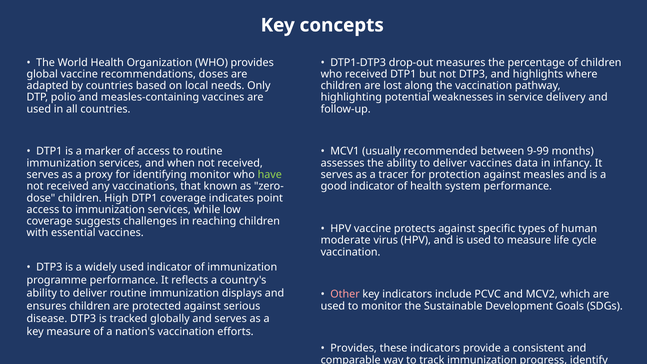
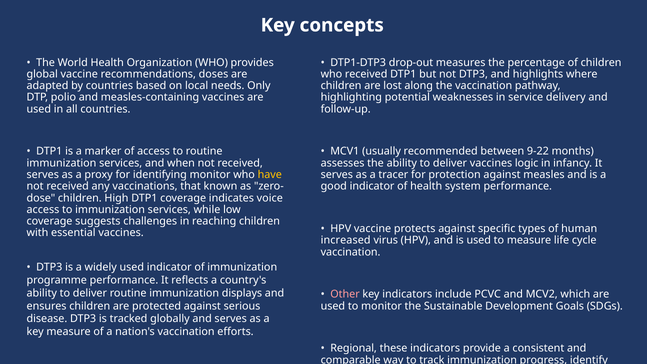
9-99: 9-99 -> 9-22
data: data -> logic
have colour: light green -> yellow
point: point -> voice
moderate: moderate -> increased
Provides at (354, 348): Provides -> Regional
